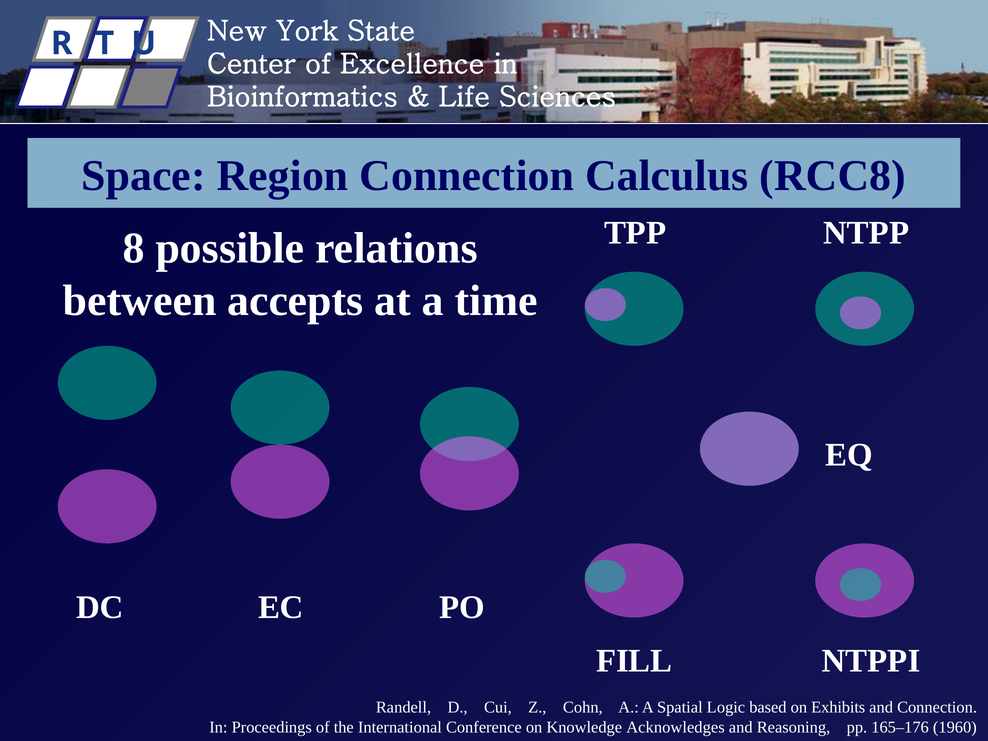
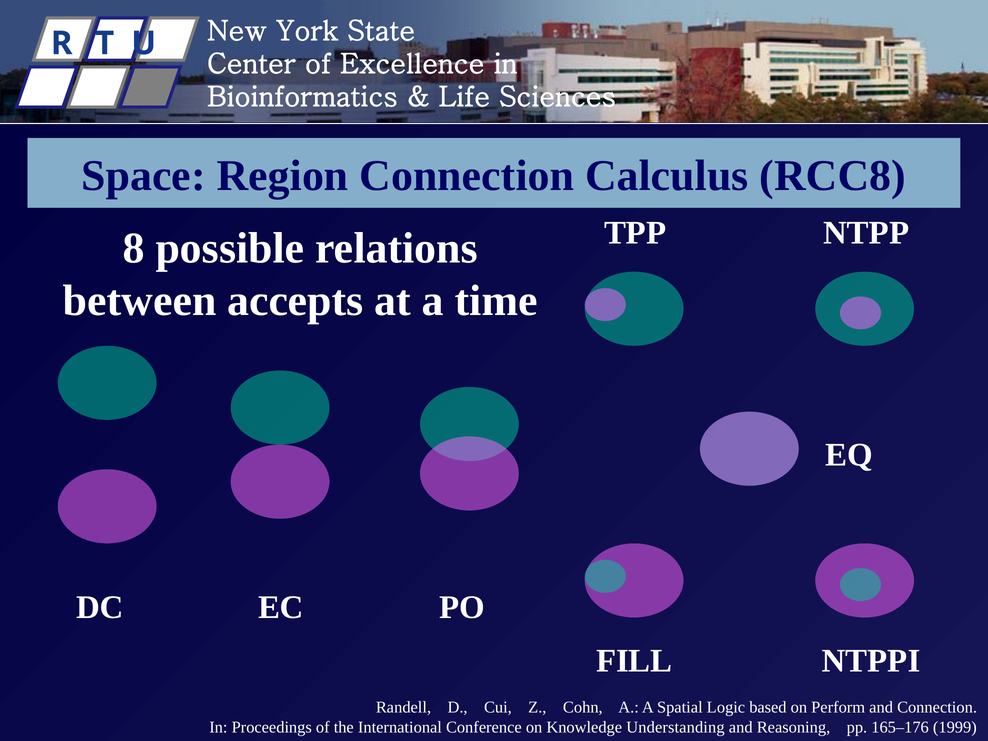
Exhibits: Exhibits -> Perform
Acknowledges: Acknowledges -> Understanding
1960: 1960 -> 1999
